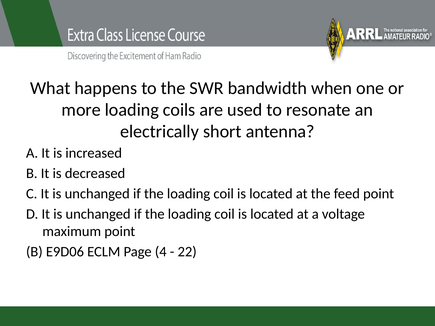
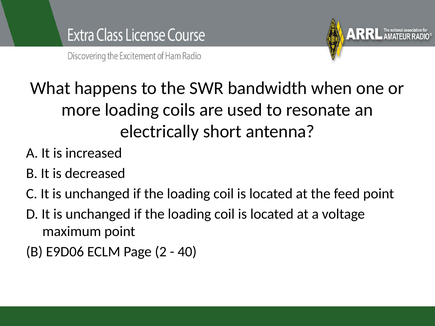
4: 4 -> 2
22: 22 -> 40
